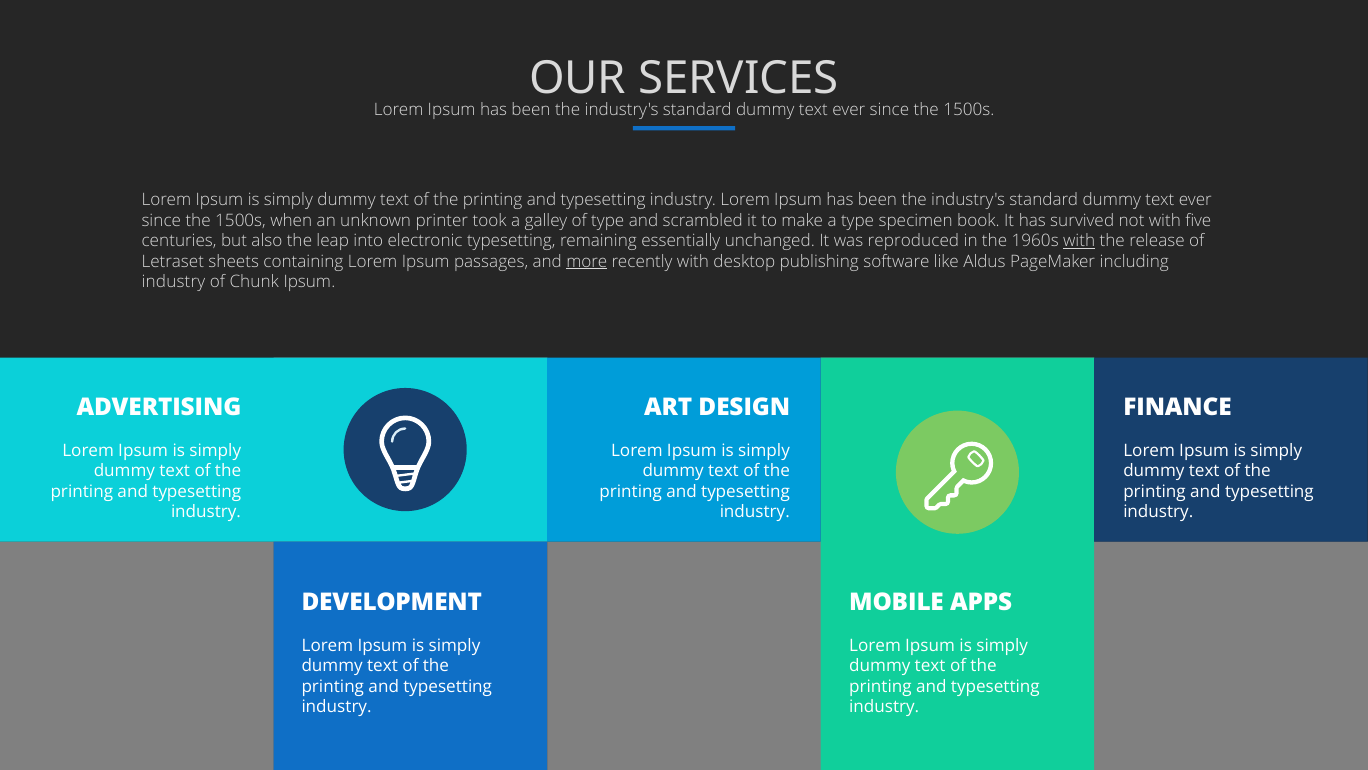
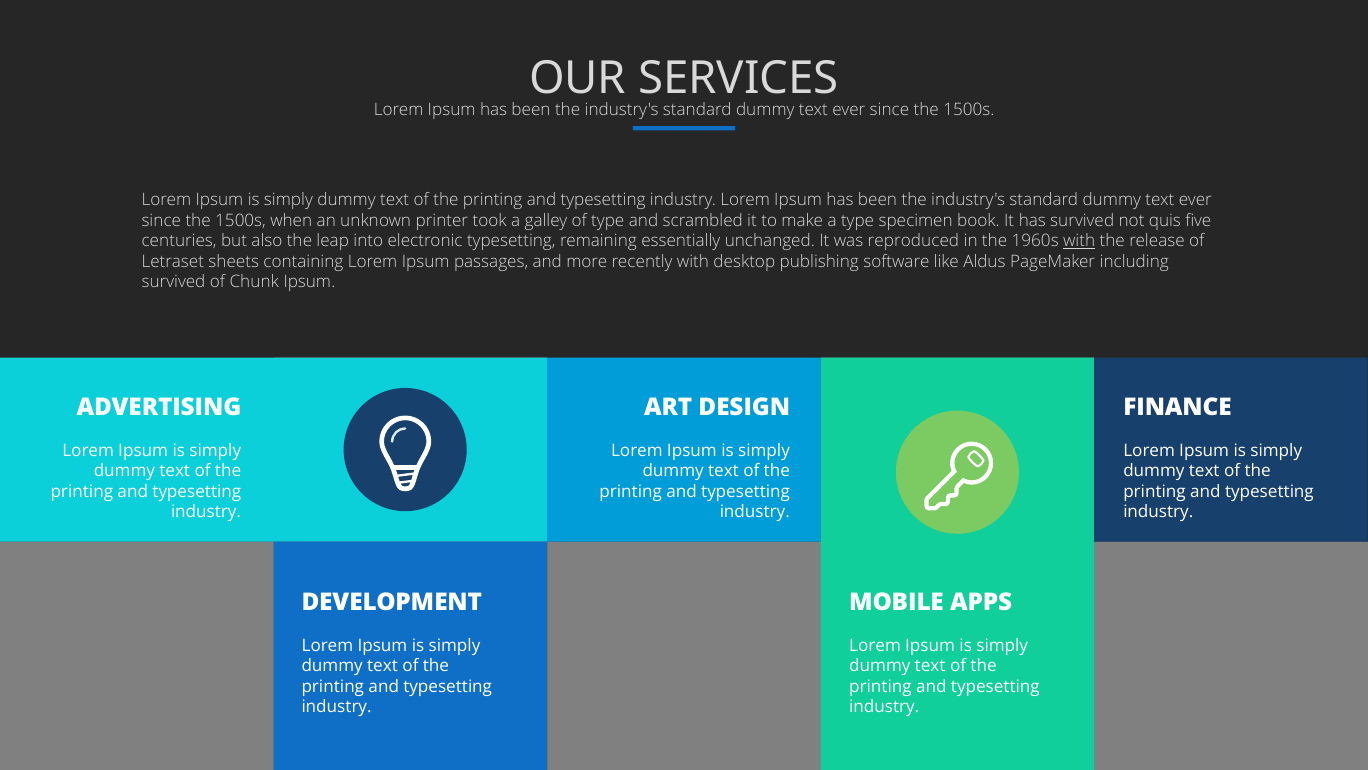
not with: with -> quis
more underline: present -> none
industry at (173, 282): industry -> survived
